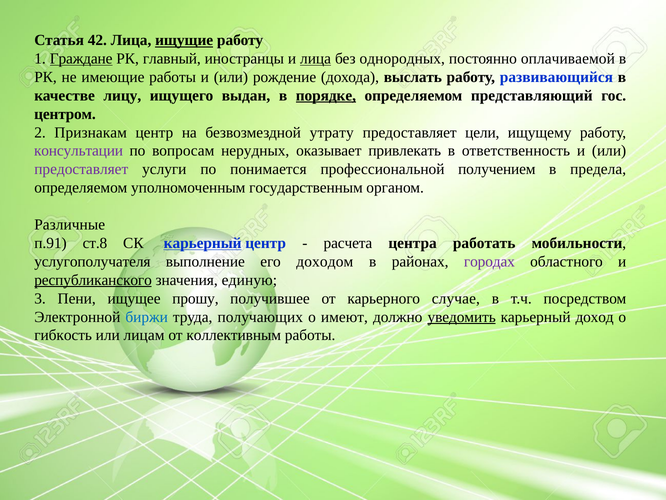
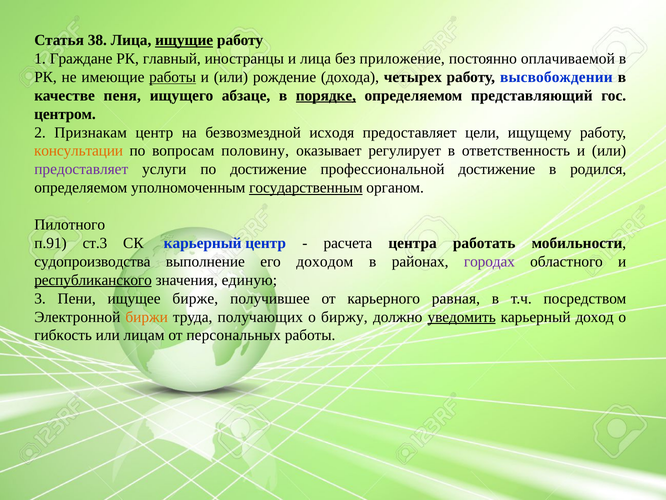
42: 42 -> 38
Граждане underline: present -> none
лица at (316, 59) underline: present -> none
однородных: однородных -> приложение
работы at (173, 77) underline: none -> present
выслать: выслать -> четырех
развивающийся: развивающийся -> высвобождении
лицу: лицу -> пеня
выдан: выдан -> абзаце
утрату: утрату -> исходя
консультации colour: purple -> orange
нерудных: нерудных -> половину
привлекать: привлекать -> регулирует
по понимается: понимается -> достижение
профессиональной получением: получением -> достижение
предела: предела -> родился
государственным underline: none -> present
Различные: Различные -> Пилотного
ст.8: ст.8 -> ст.3
карьерный at (203, 243) underline: present -> none
услугополучателя: услугополучателя -> судопроизводства
прошу: прошу -> бирже
случае: случае -> равная
биржи colour: blue -> orange
имеют: имеют -> биржу
коллективным: коллективным -> персональных
